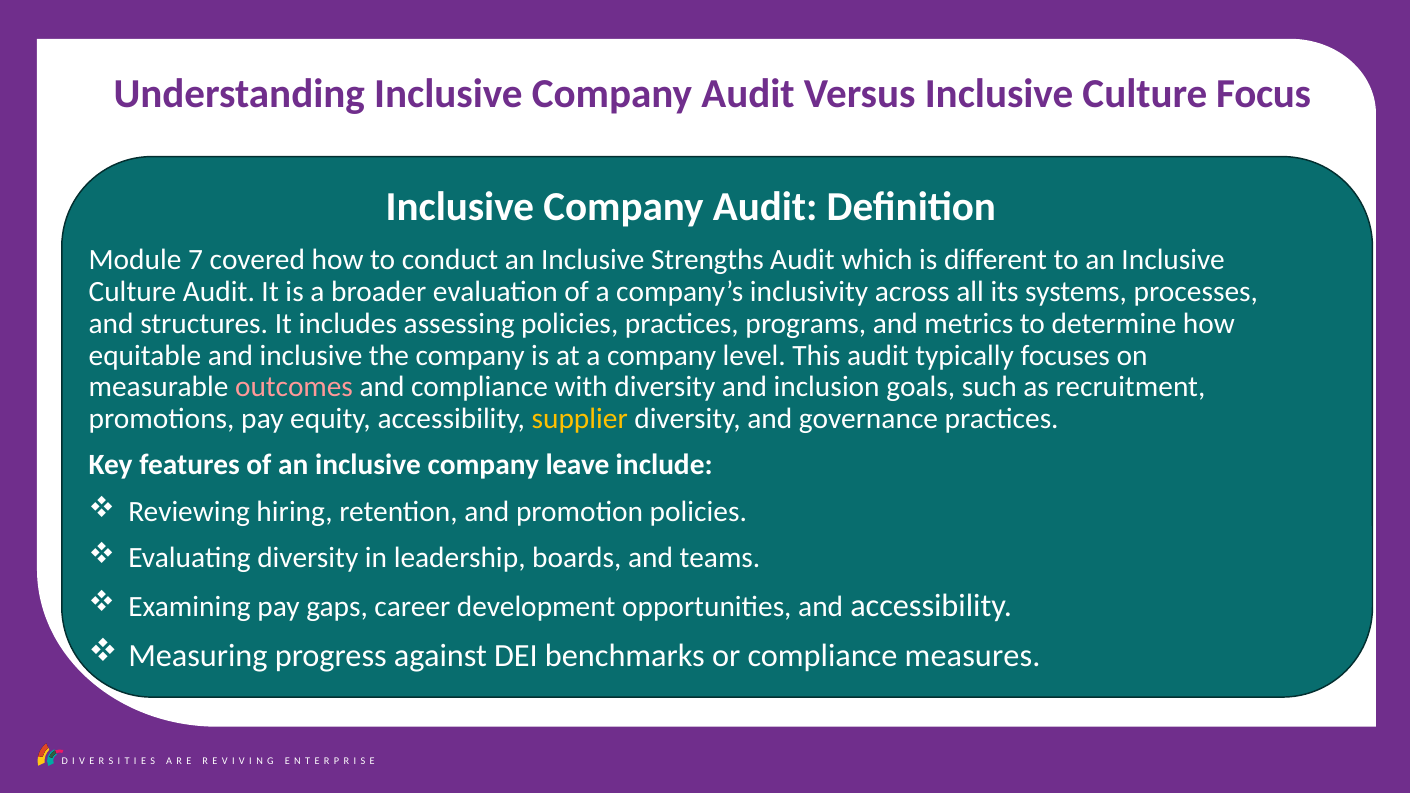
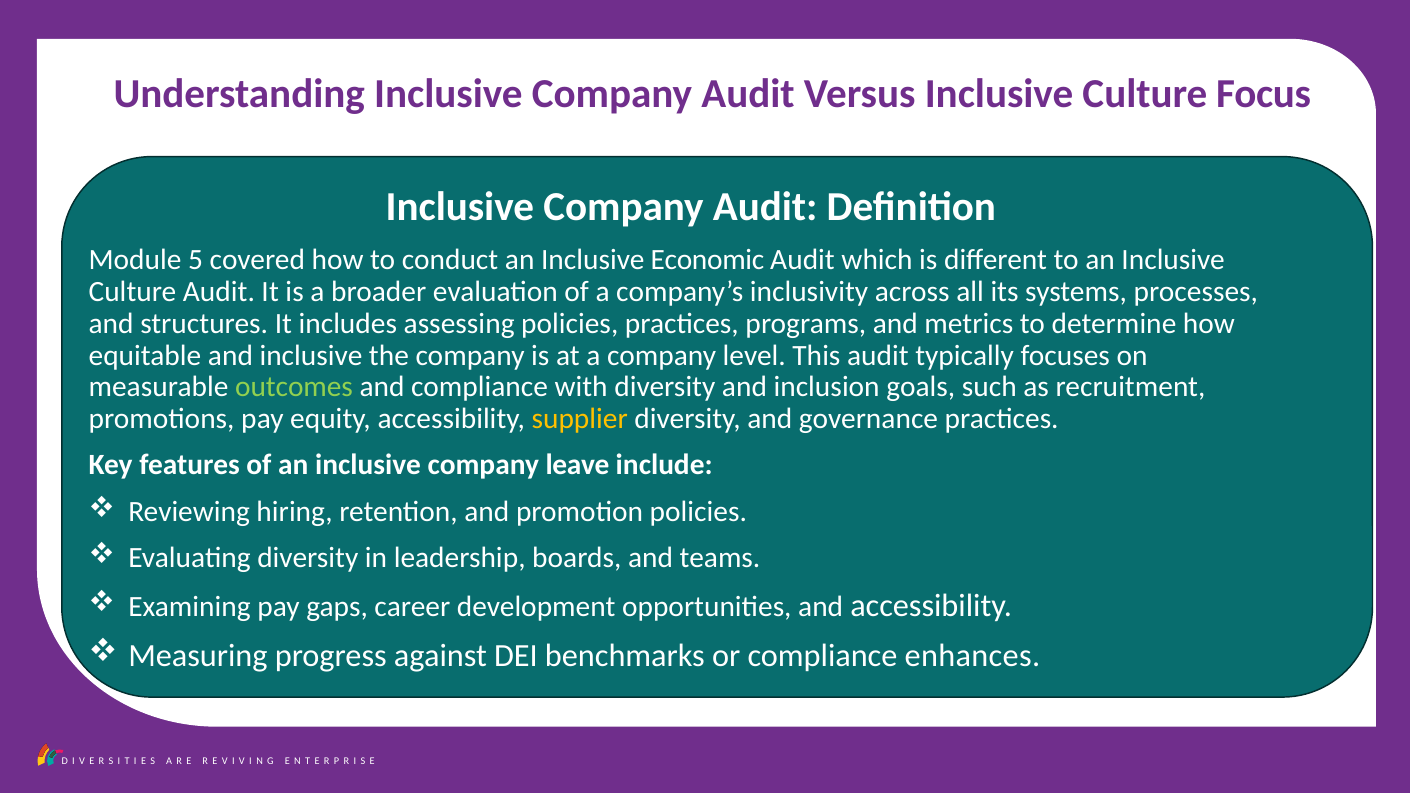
7: 7 -> 5
Strengths: Strengths -> Economic
outcomes colour: pink -> light green
measures: measures -> enhances
